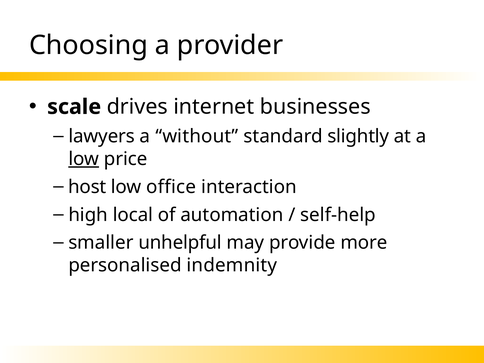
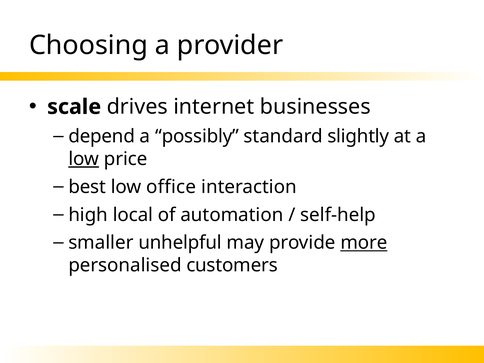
lawyers: lawyers -> depend
without: without -> possibly
host: host -> best
more underline: none -> present
indemnity: indemnity -> customers
